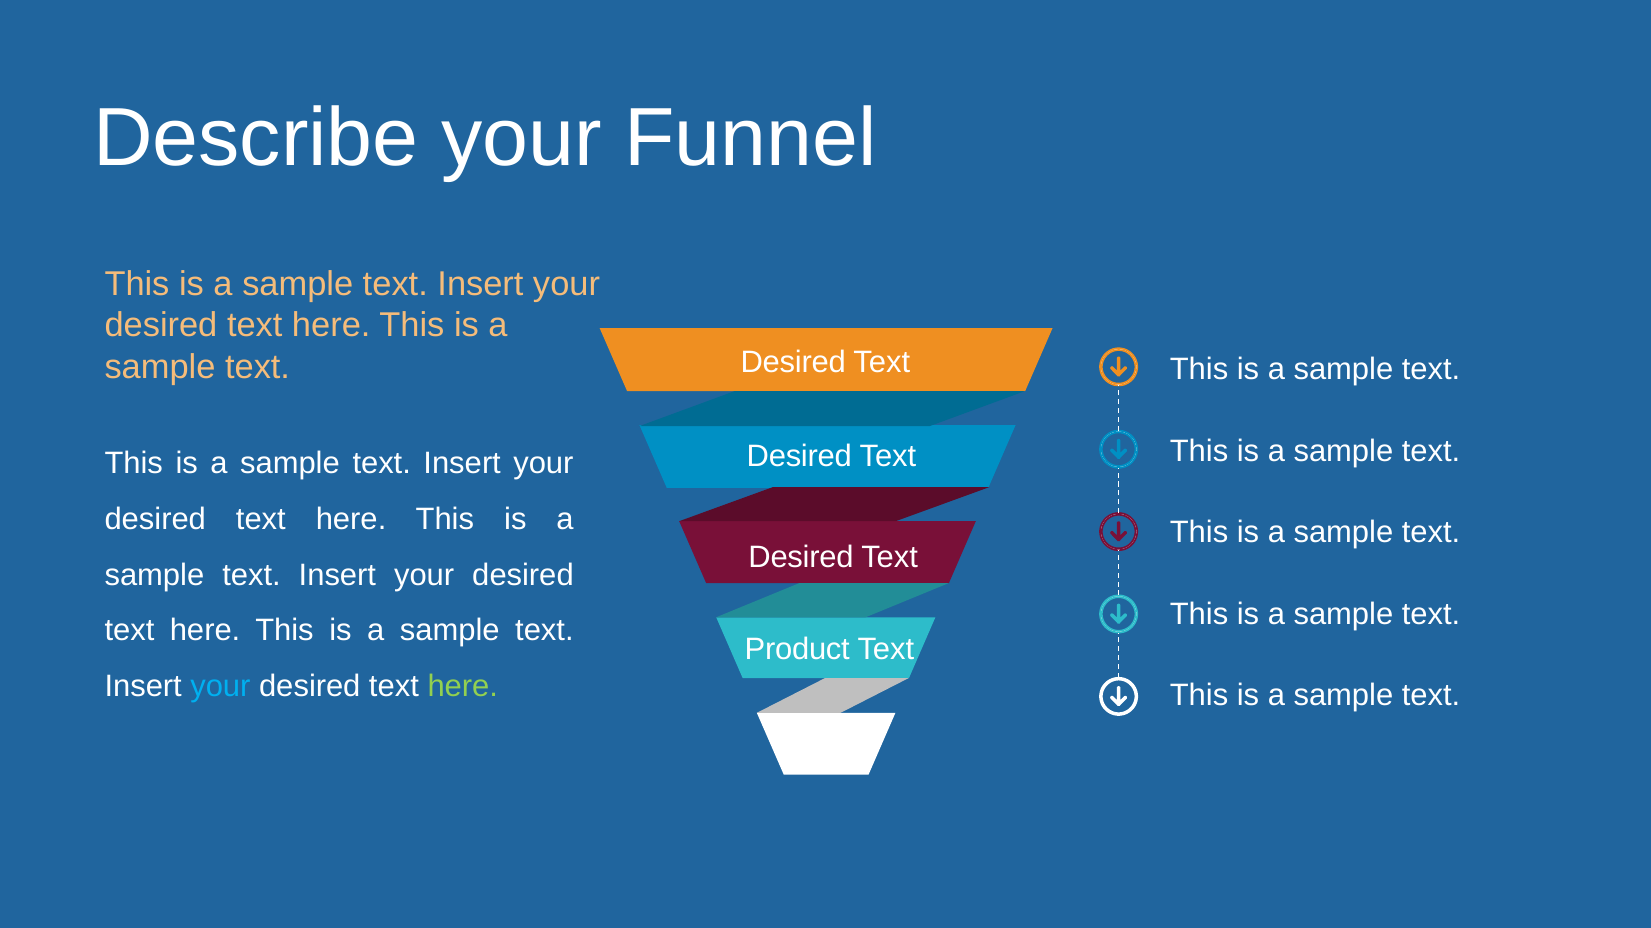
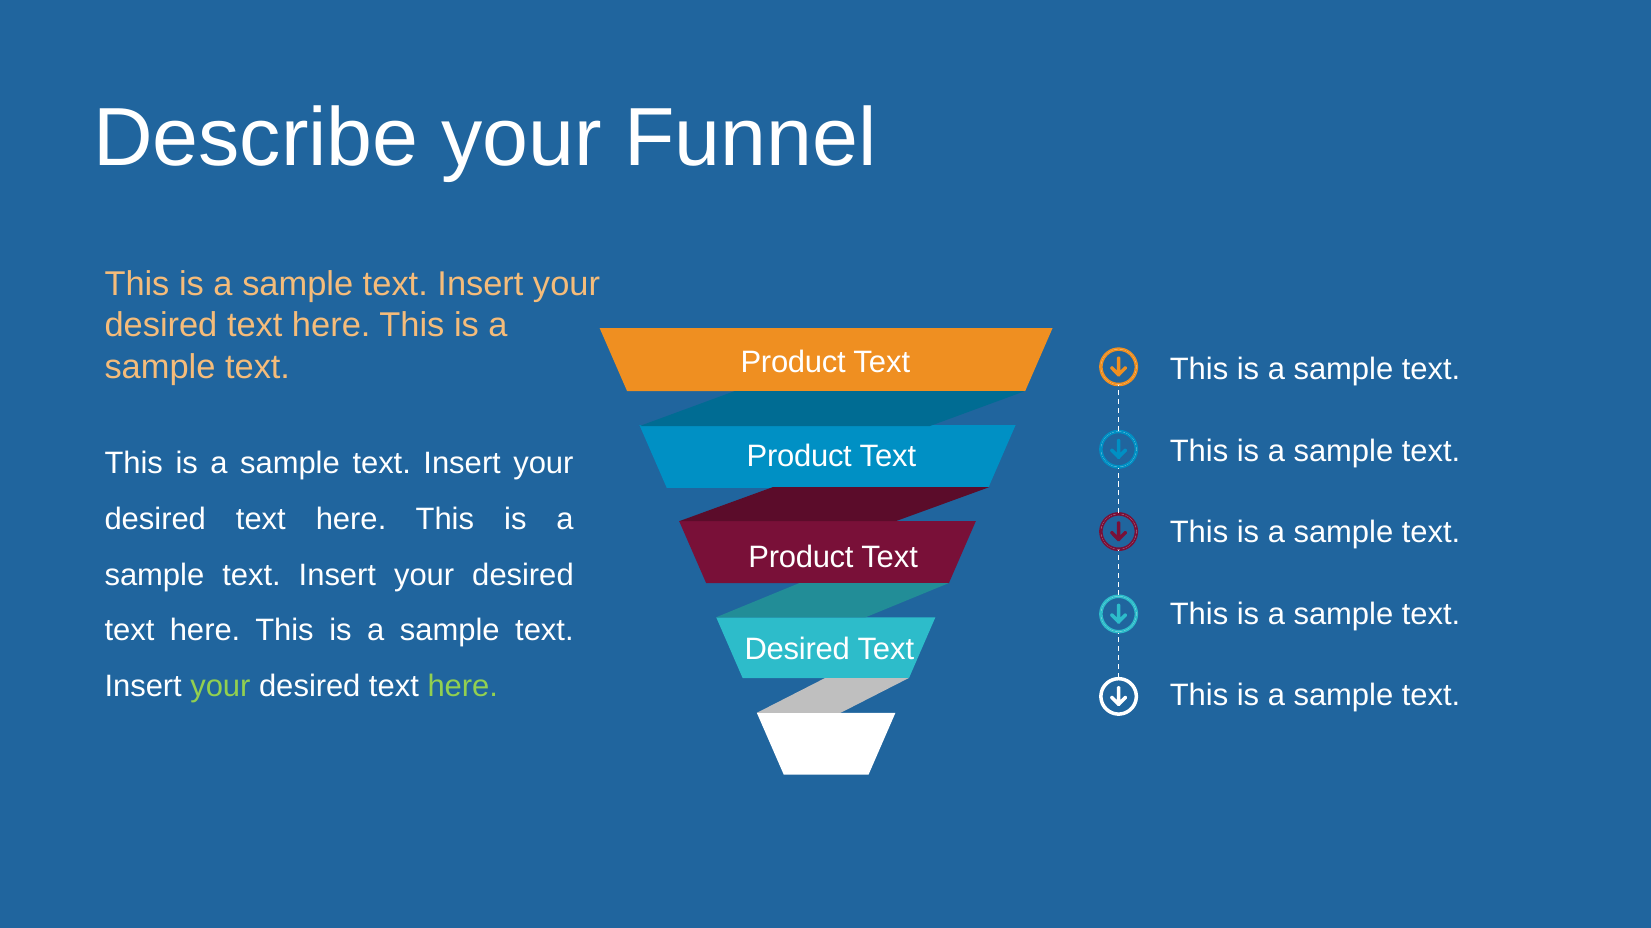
Desired at (793, 363): Desired -> Product
Desired at (799, 456): Desired -> Product
Desired at (801, 558): Desired -> Product
Product at (797, 650): Product -> Desired
your at (220, 687) colour: light blue -> light green
